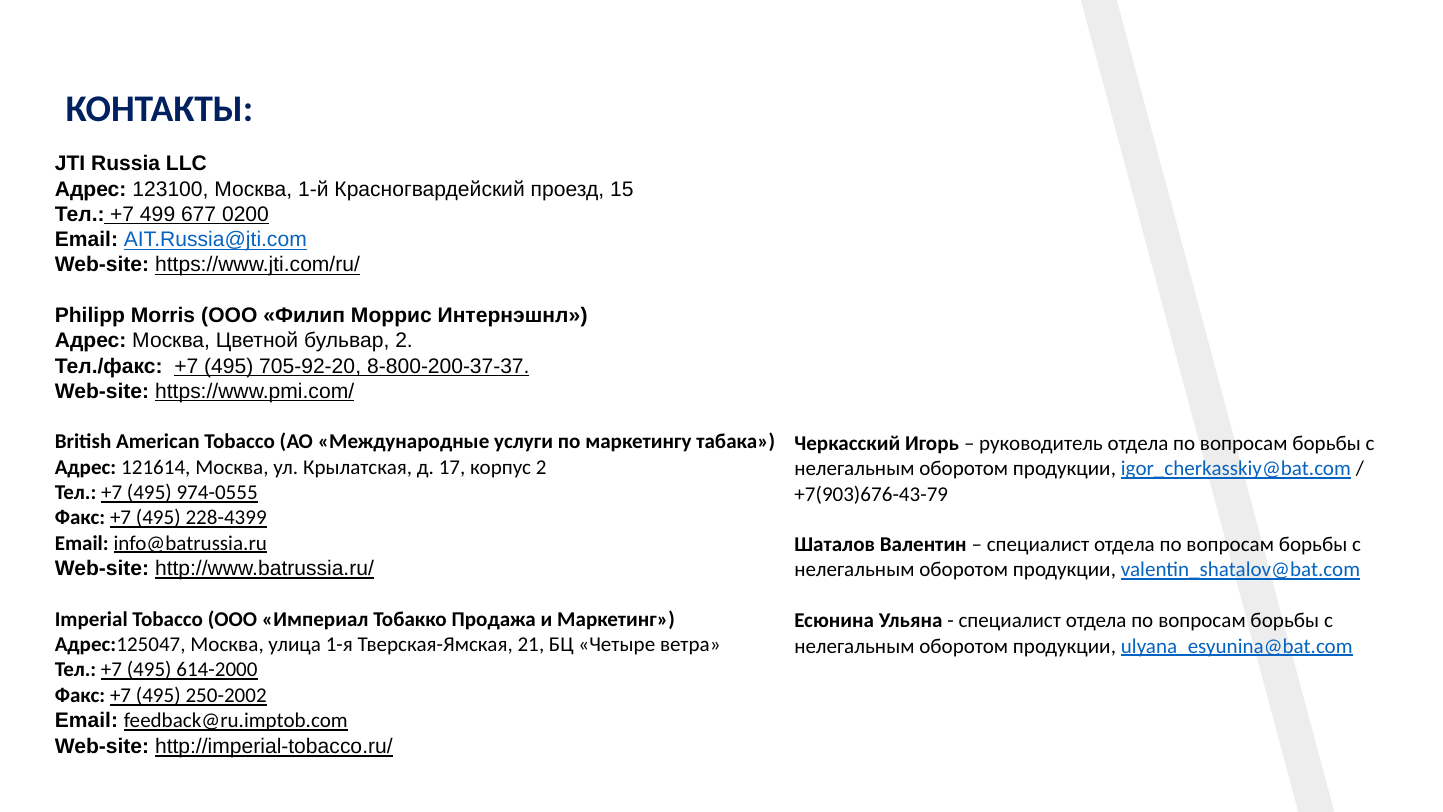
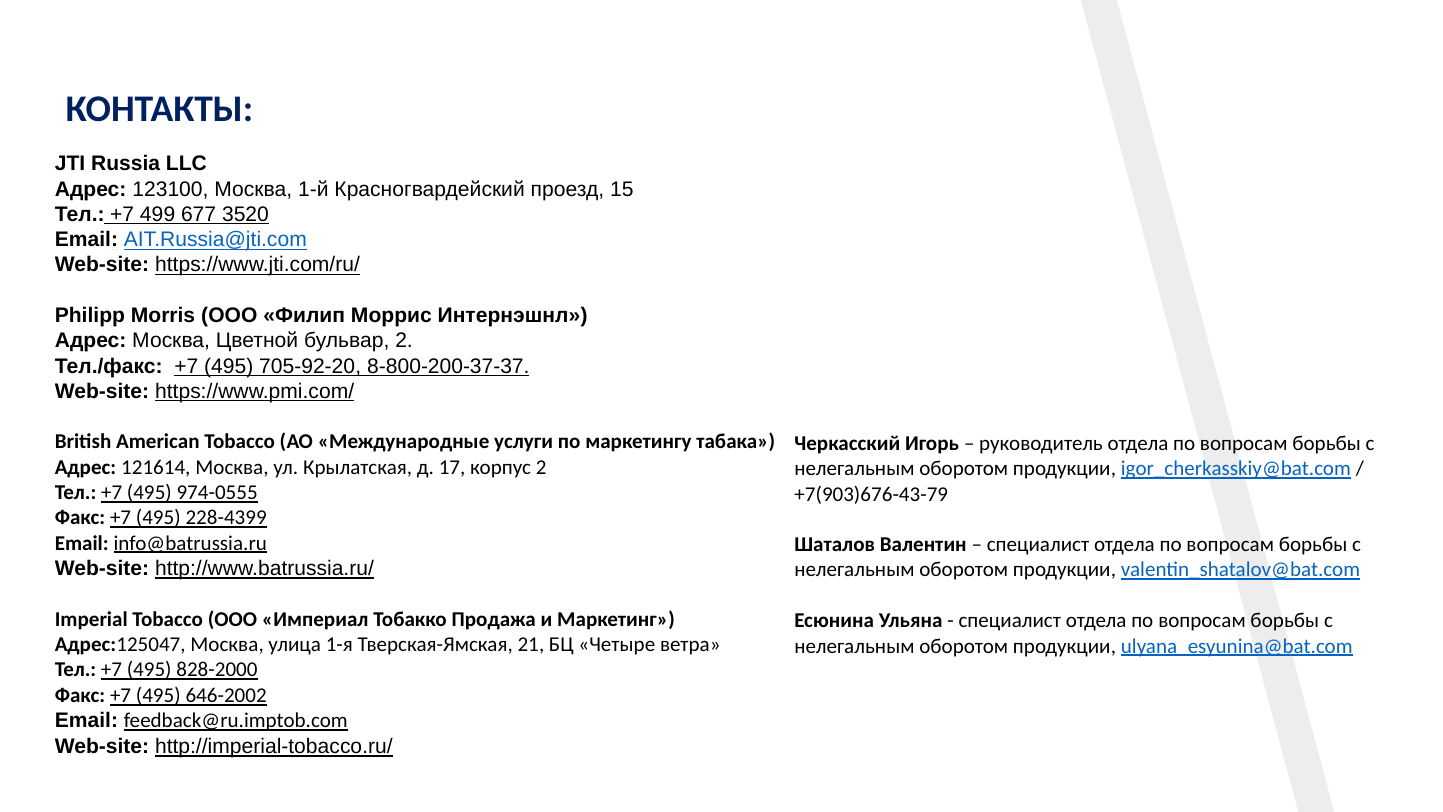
0200: 0200 -> 3520
614-2000: 614-2000 -> 828-2000
250-2002: 250-2002 -> 646-2002
